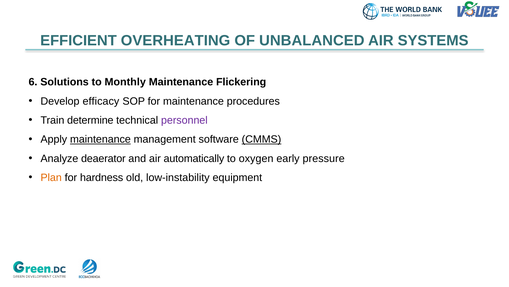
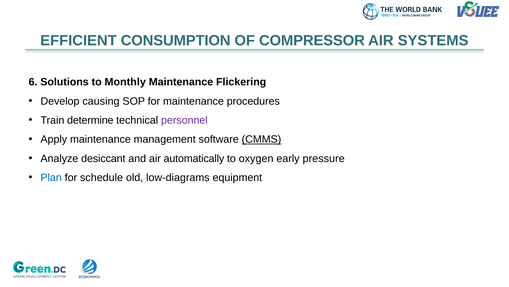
OVERHEATING: OVERHEATING -> CONSUMPTION
UNBALANCED: UNBALANCED -> COMPRESSOR
efficacy: efficacy -> causing
maintenance at (100, 139) underline: present -> none
deaerator: deaerator -> desiccant
Plan colour: orange -> blue
hardness: hardness -> schedule
low-instability: low-instability -> low-diagrams
